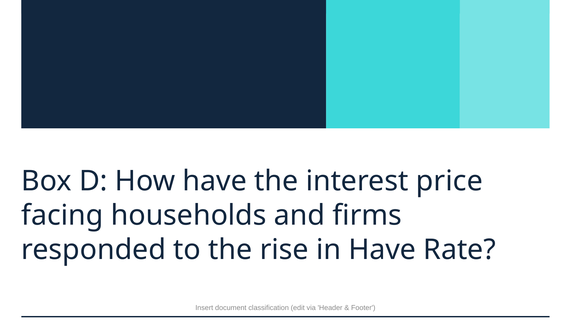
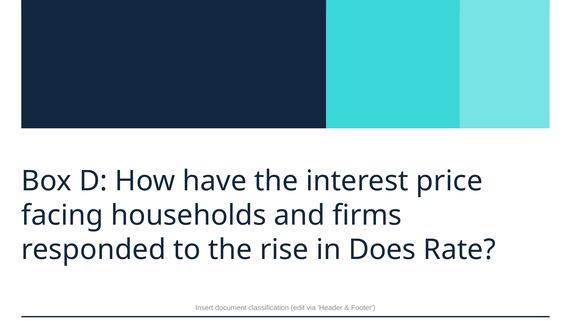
in Have: Have -> Does
